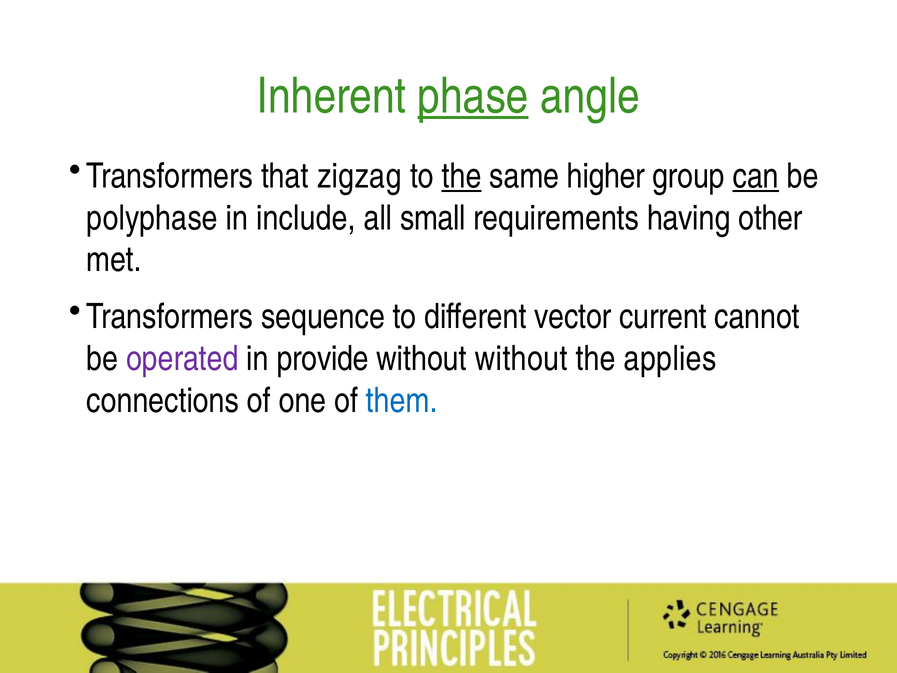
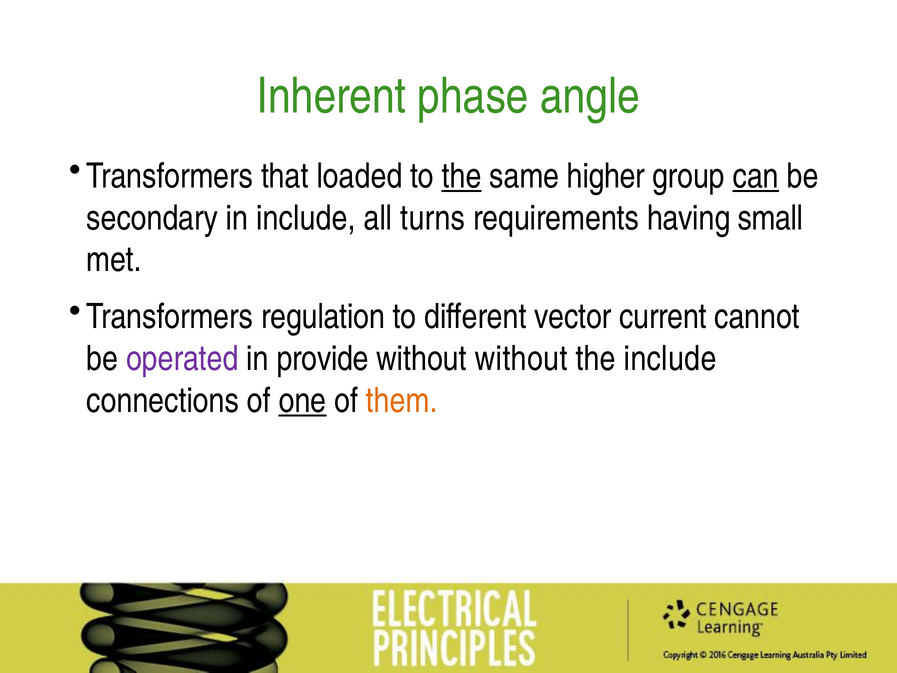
phase underline: present -> none
zigzag: zigzag -> loaded
polyphase: polyphase -> secondary
small: small -> turns
other: other -> small
sequence: sequence -> regulation
the applies: applies -> include
one underline: none -> present
them colour: blue -> orange
